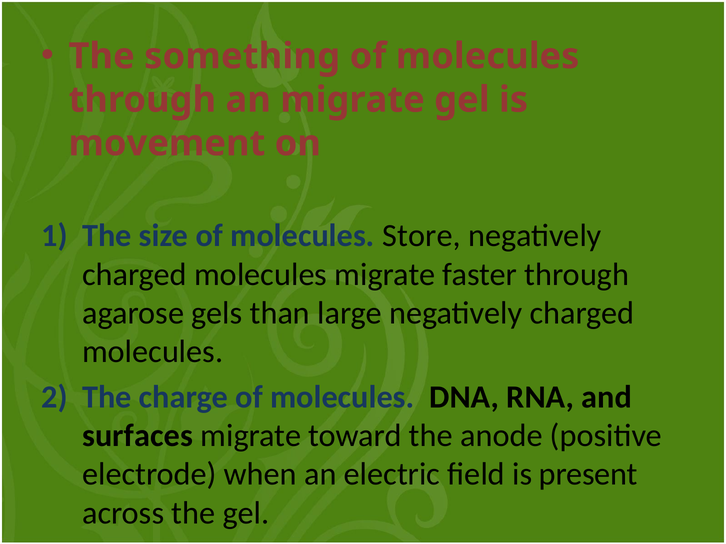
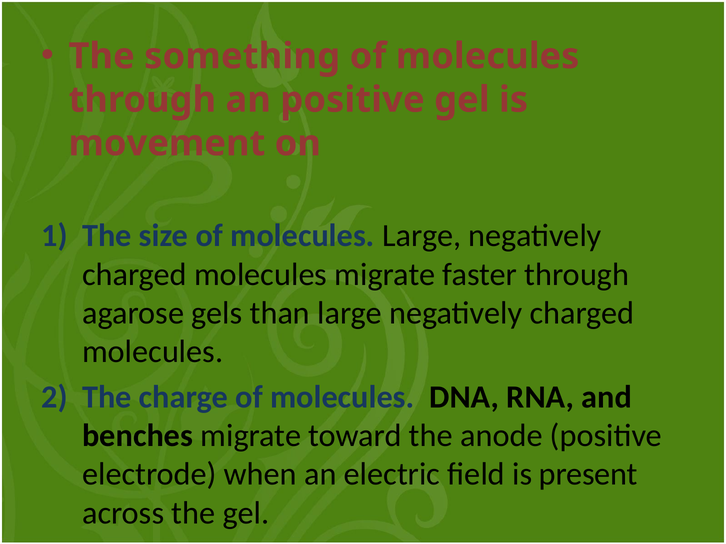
an migrate: migrate -> positive
molecules Store: Store -> Large
surfaces: surfaces -> benches
